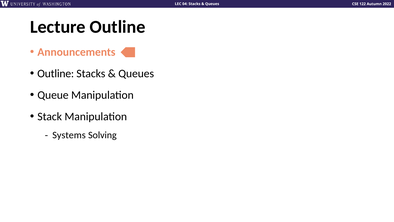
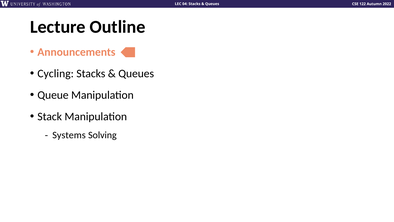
Outline at (56, 73): Outline -> Cycling
